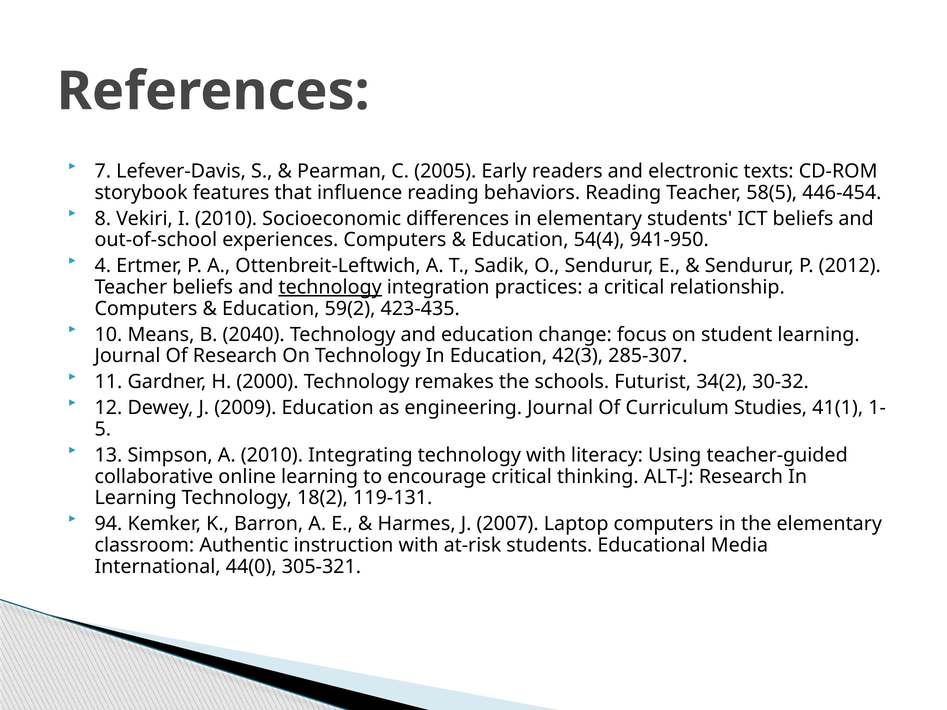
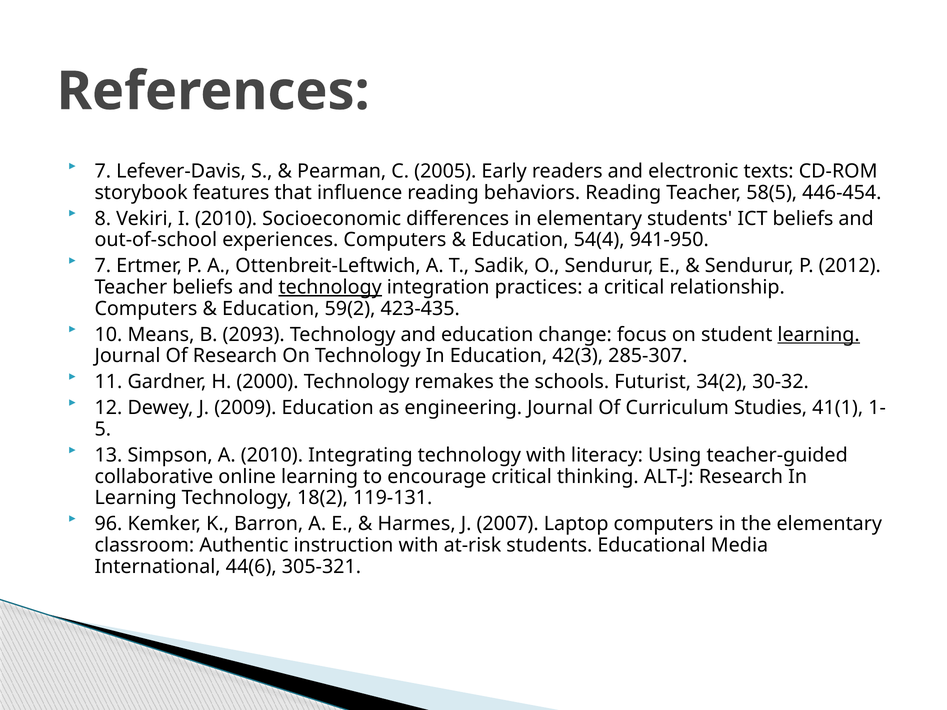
4 at (103, 266): 4 -> 7
2040: 2040 -> 2093
learning at (819, 335) underline: none -> present
94: 94 -> 96
44(0: 44(0 -> 44(6
